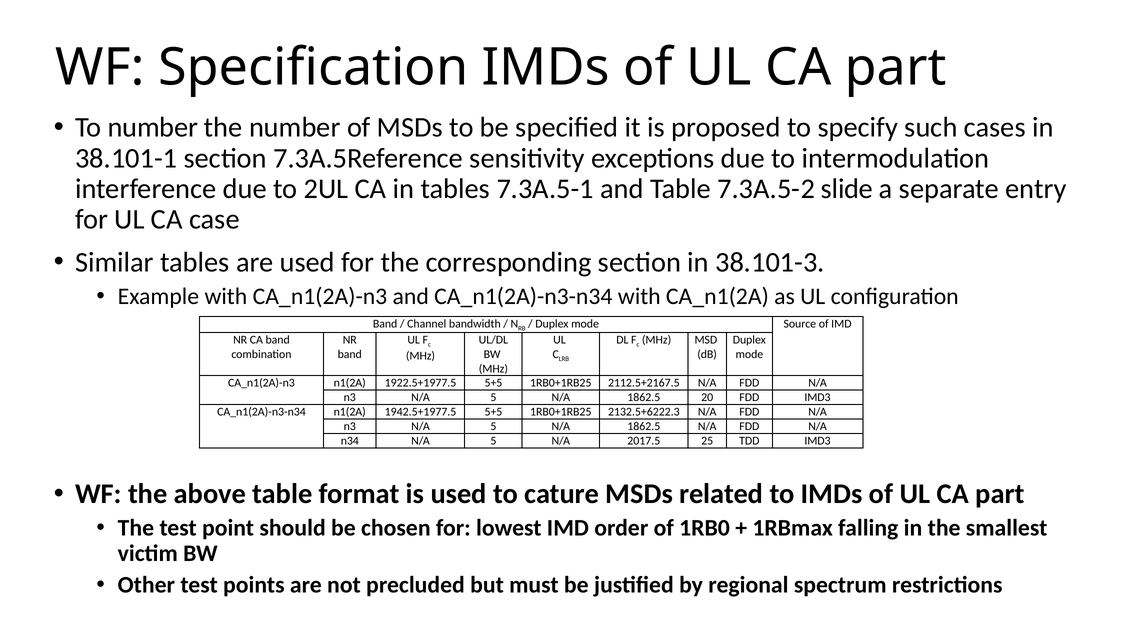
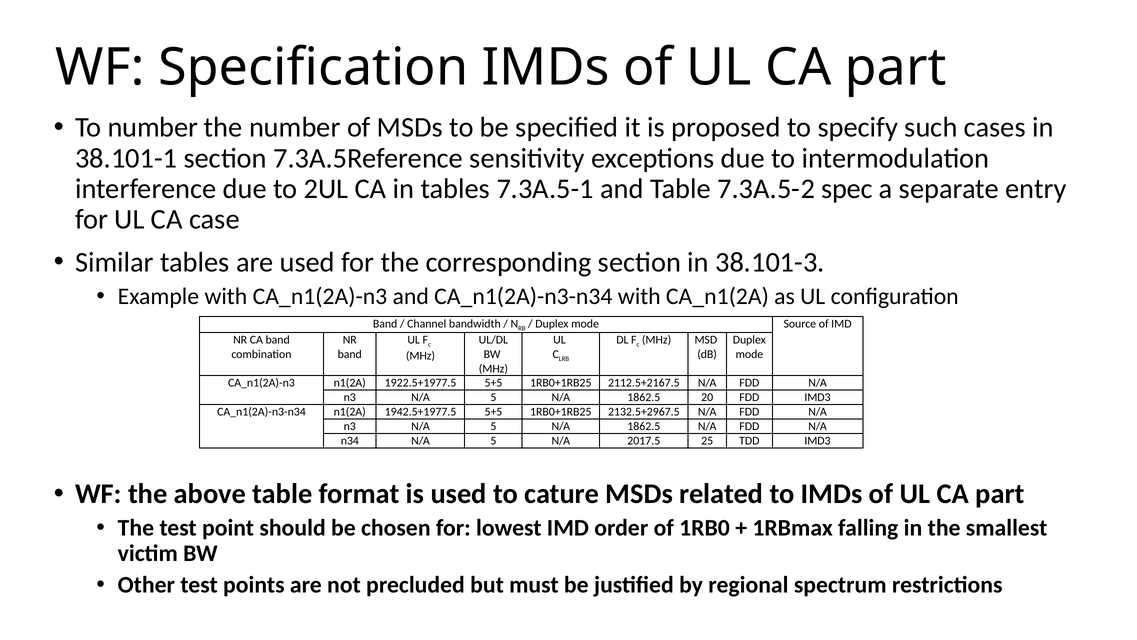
slide: slide -> spec
2132.5+6222.3: 2132.5+6222.3 -> 2132.5+2967.5
